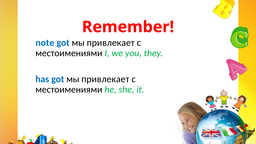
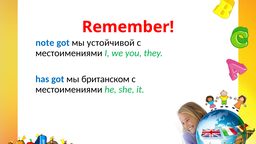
привлекает at (111, 43): привлекает -> устойчивой
has got мы привлекает: привлекает -> британском
